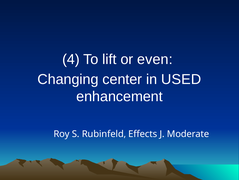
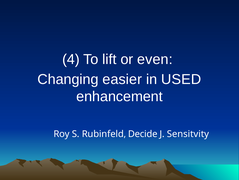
center: center -> easier
Effects: Effects -> Decide
Moderate: Moderate -> Sensitvity
